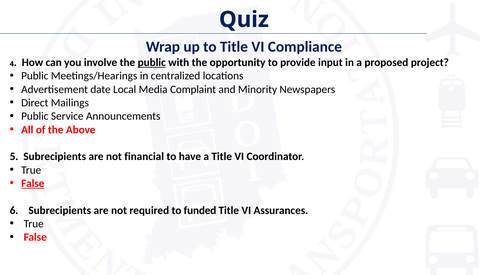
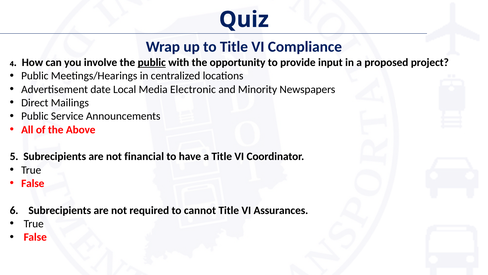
Complaint: Complaint -> Electronic
False at (33, 183) underline: present -> none
funded: funded -> cannot
